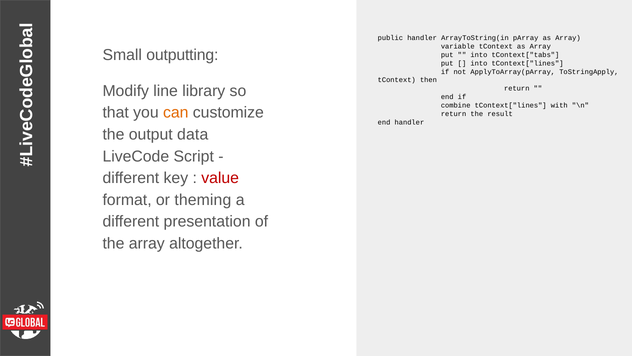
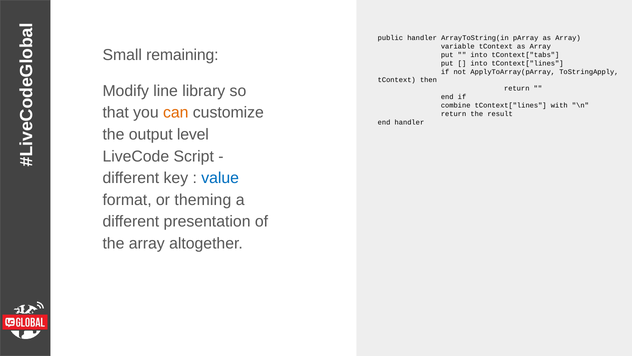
outputting: outputting -> remaining
data: data -> level
value colour: red -> blue
